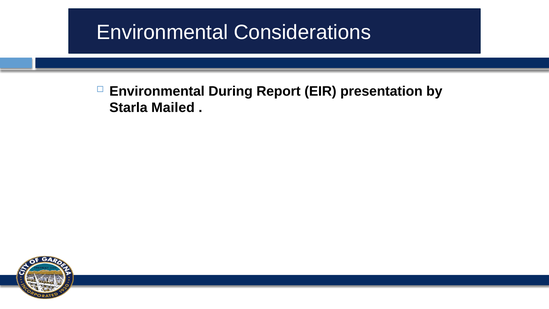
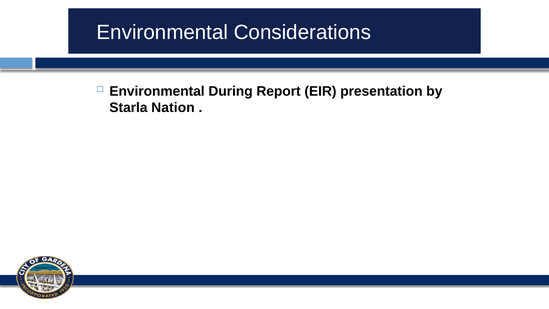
Mailed: Mailed -> Nation
